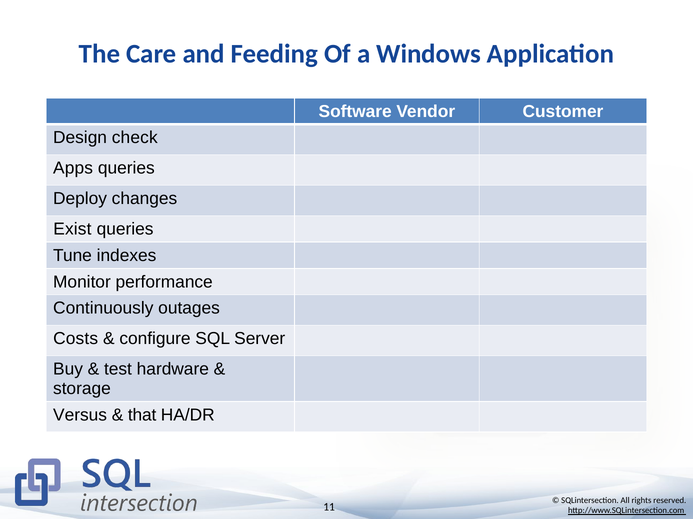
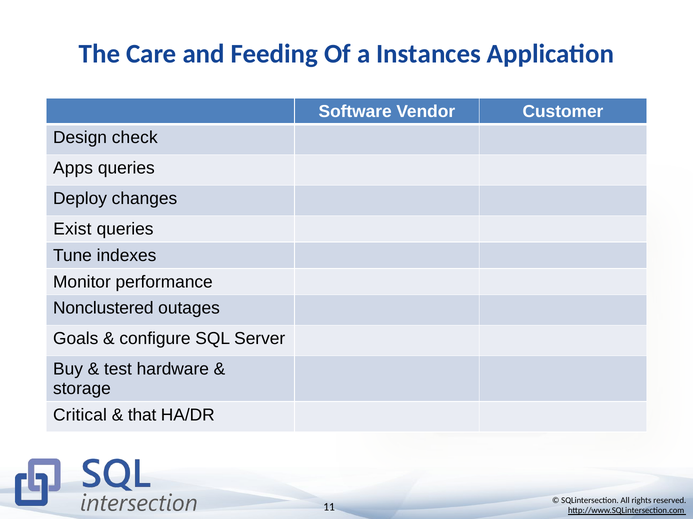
Windows: Windows -> Instances
Continuously: Continuously -> Nonclustered
Costs: Costs -> Goals
Versus: Versus -> Critical
